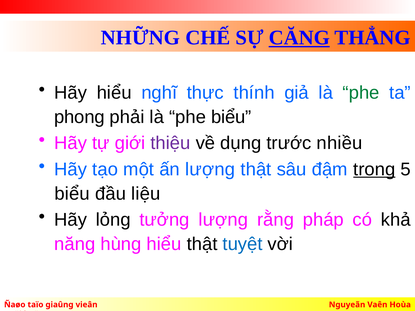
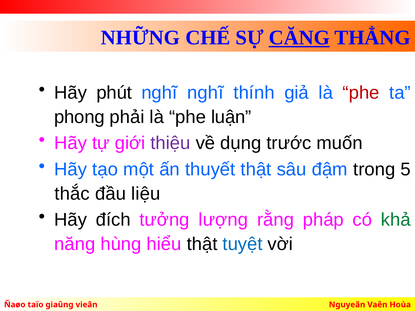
Hãy hiểu: hiểu -> phút
nghĩ thực: thực -> nghĩ
phe at (361, 93) colour: green -> red
phe biểu: biểu -> luận
nhiều: nhiều -> muốn
ấn lượng: lượng -> thuyết
trong underline: present -> none
biểu at (72, 194): biểu -> thắc
lỏng: lỏng -> đích
khả colour: black -> green
